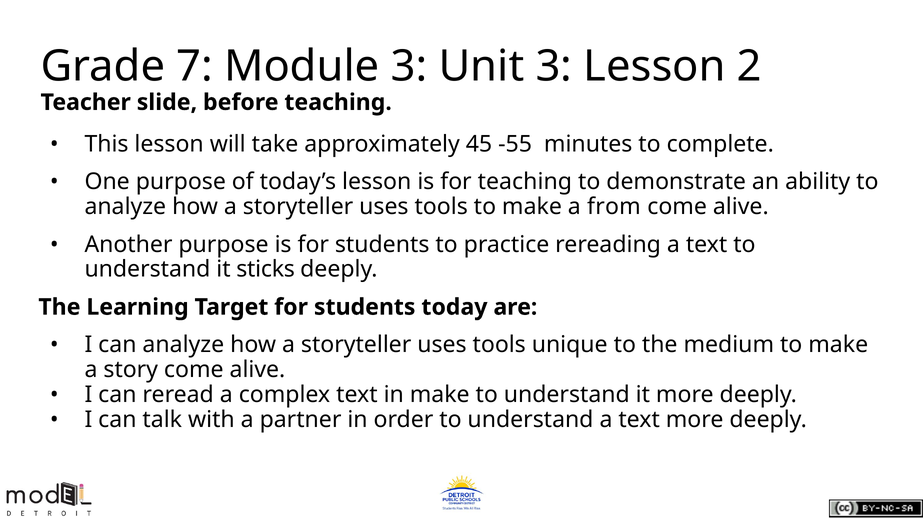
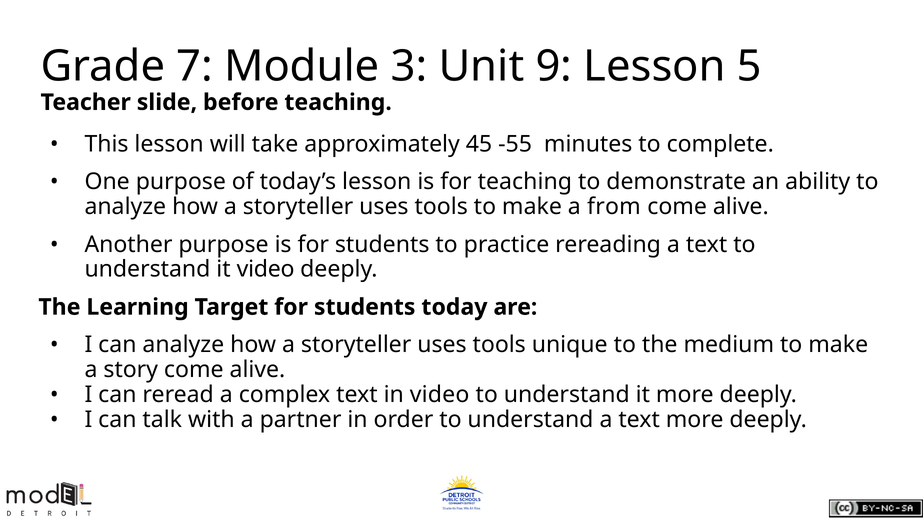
Unit 3: 3 -> 9
2: 2 -> 5
it sticks: sticks -> video
in make: make -> video
